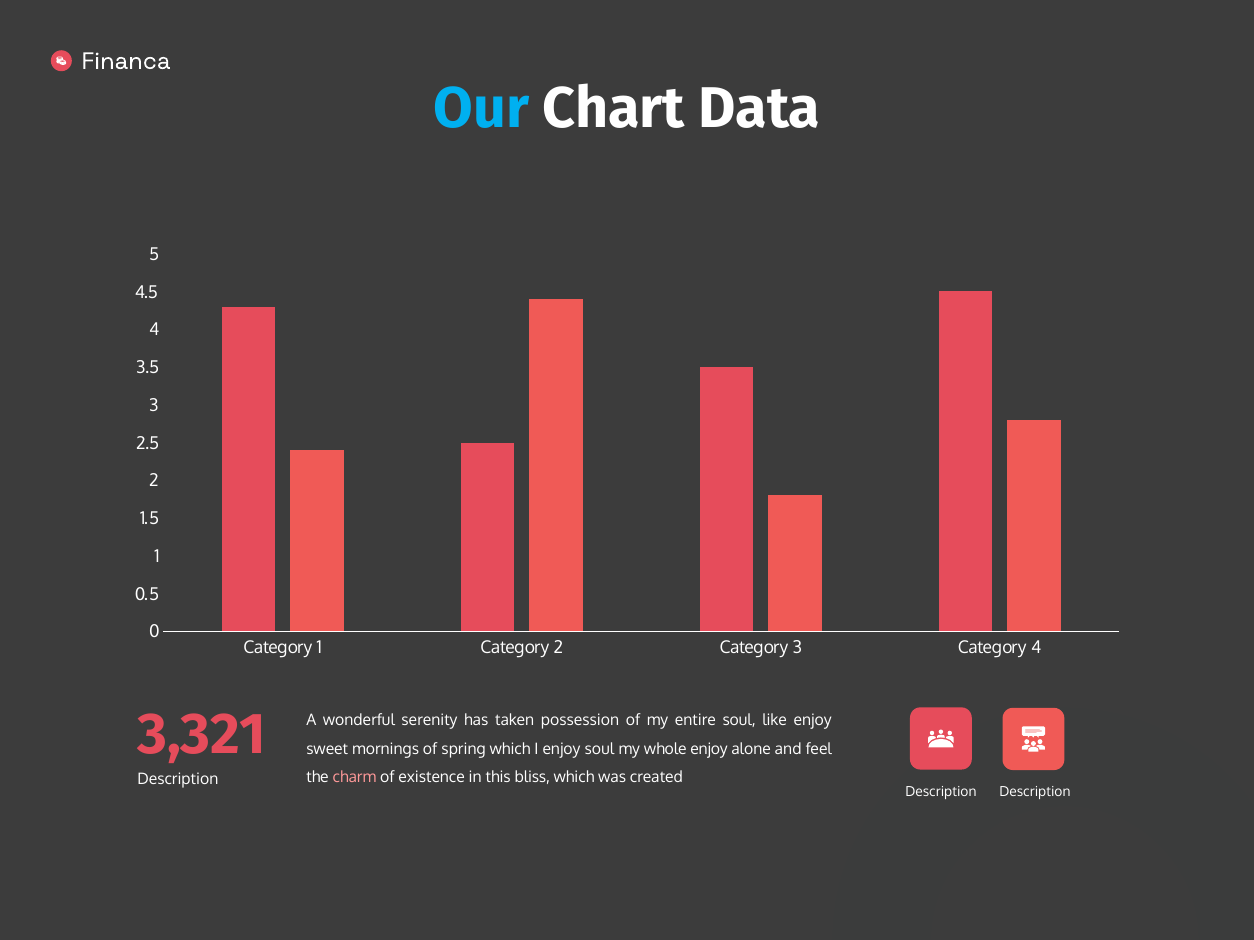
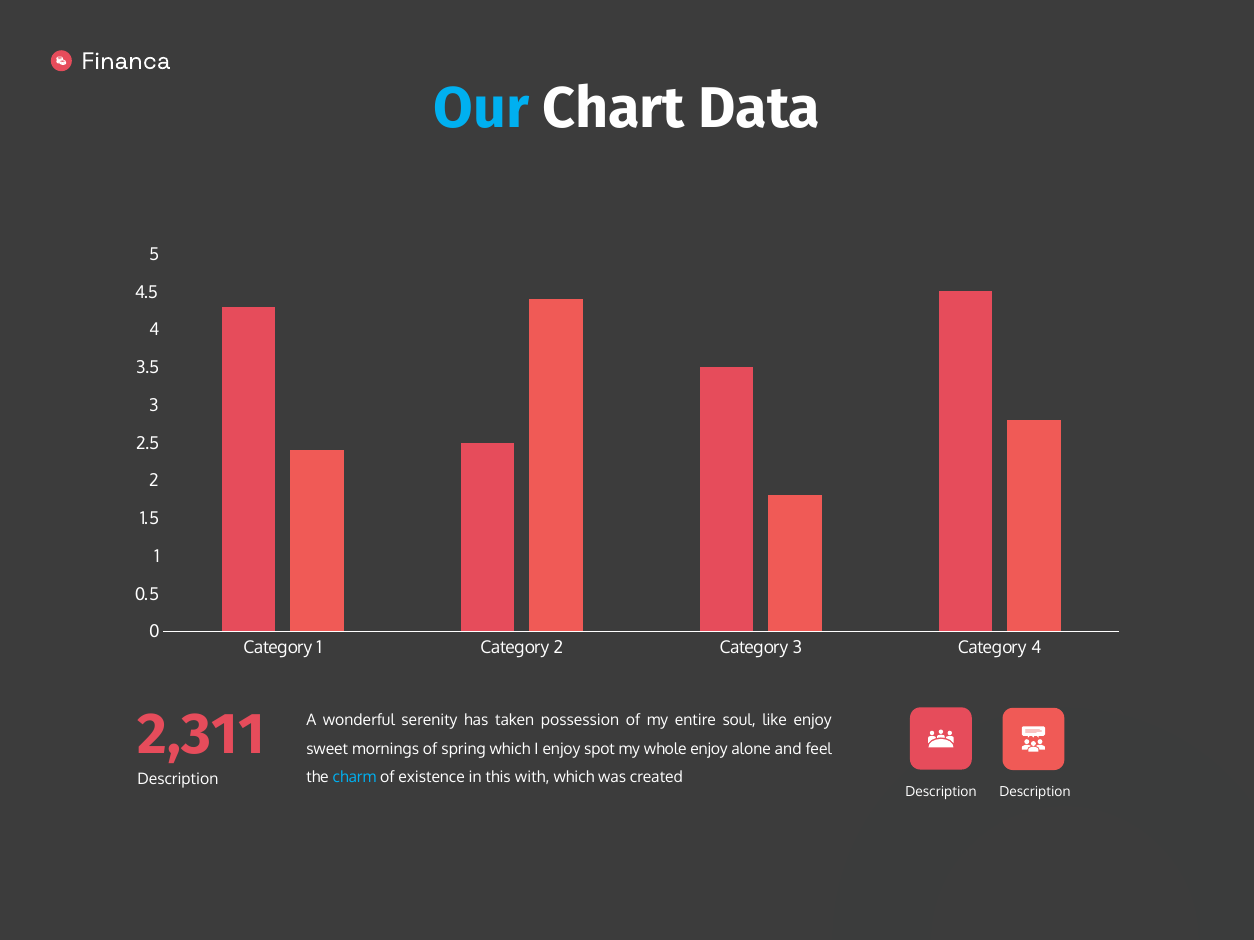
3,321: 3,321 -> 2,311
enjoy soul: soul -> spot
charm colour: pink -> light blue
bliss: bliss -> with
